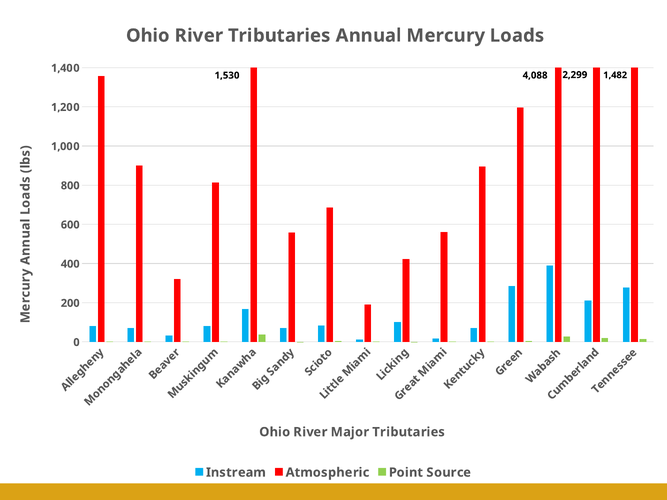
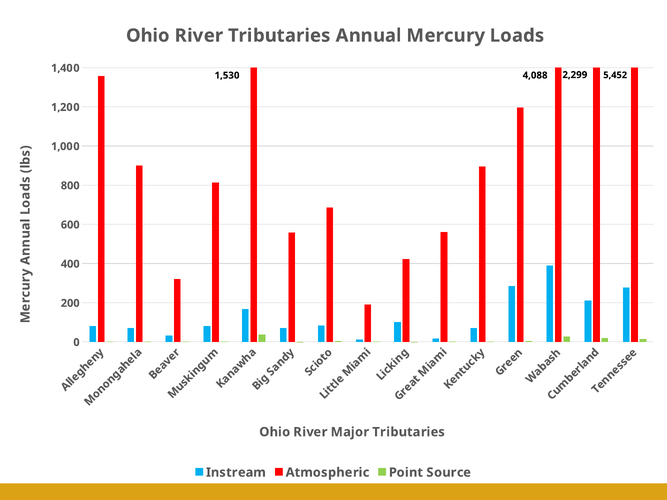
1,482: 1,482 -> 5,452
